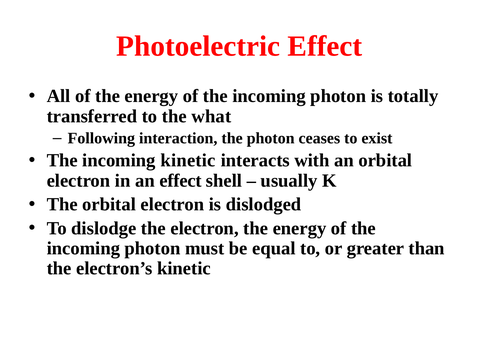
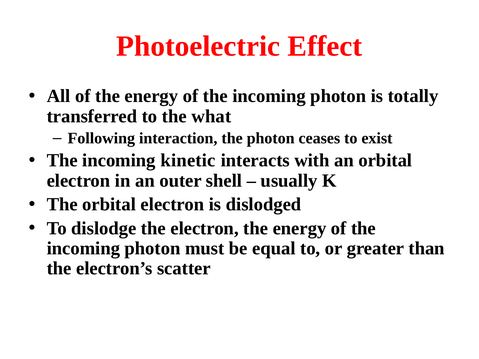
an effect: effect -> outer
electron’s kinetic: kinetic -> scatter
